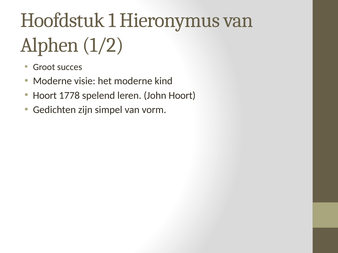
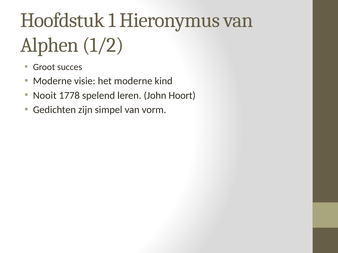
Hoort at (45, 96): Hoort -> Nooit
